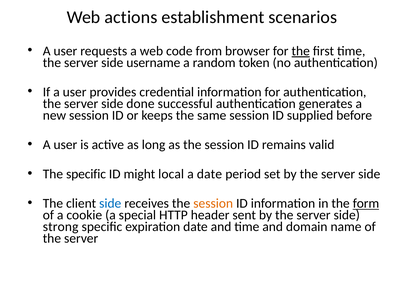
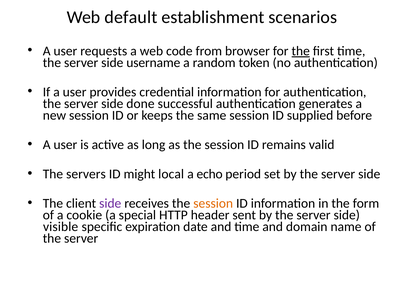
actions: actions -> default
The specific: specific -> servers
a date: date -> echo
side at (110, 204) colour: blue -> purple
form underline: present -> none
strong: strong -> visible
